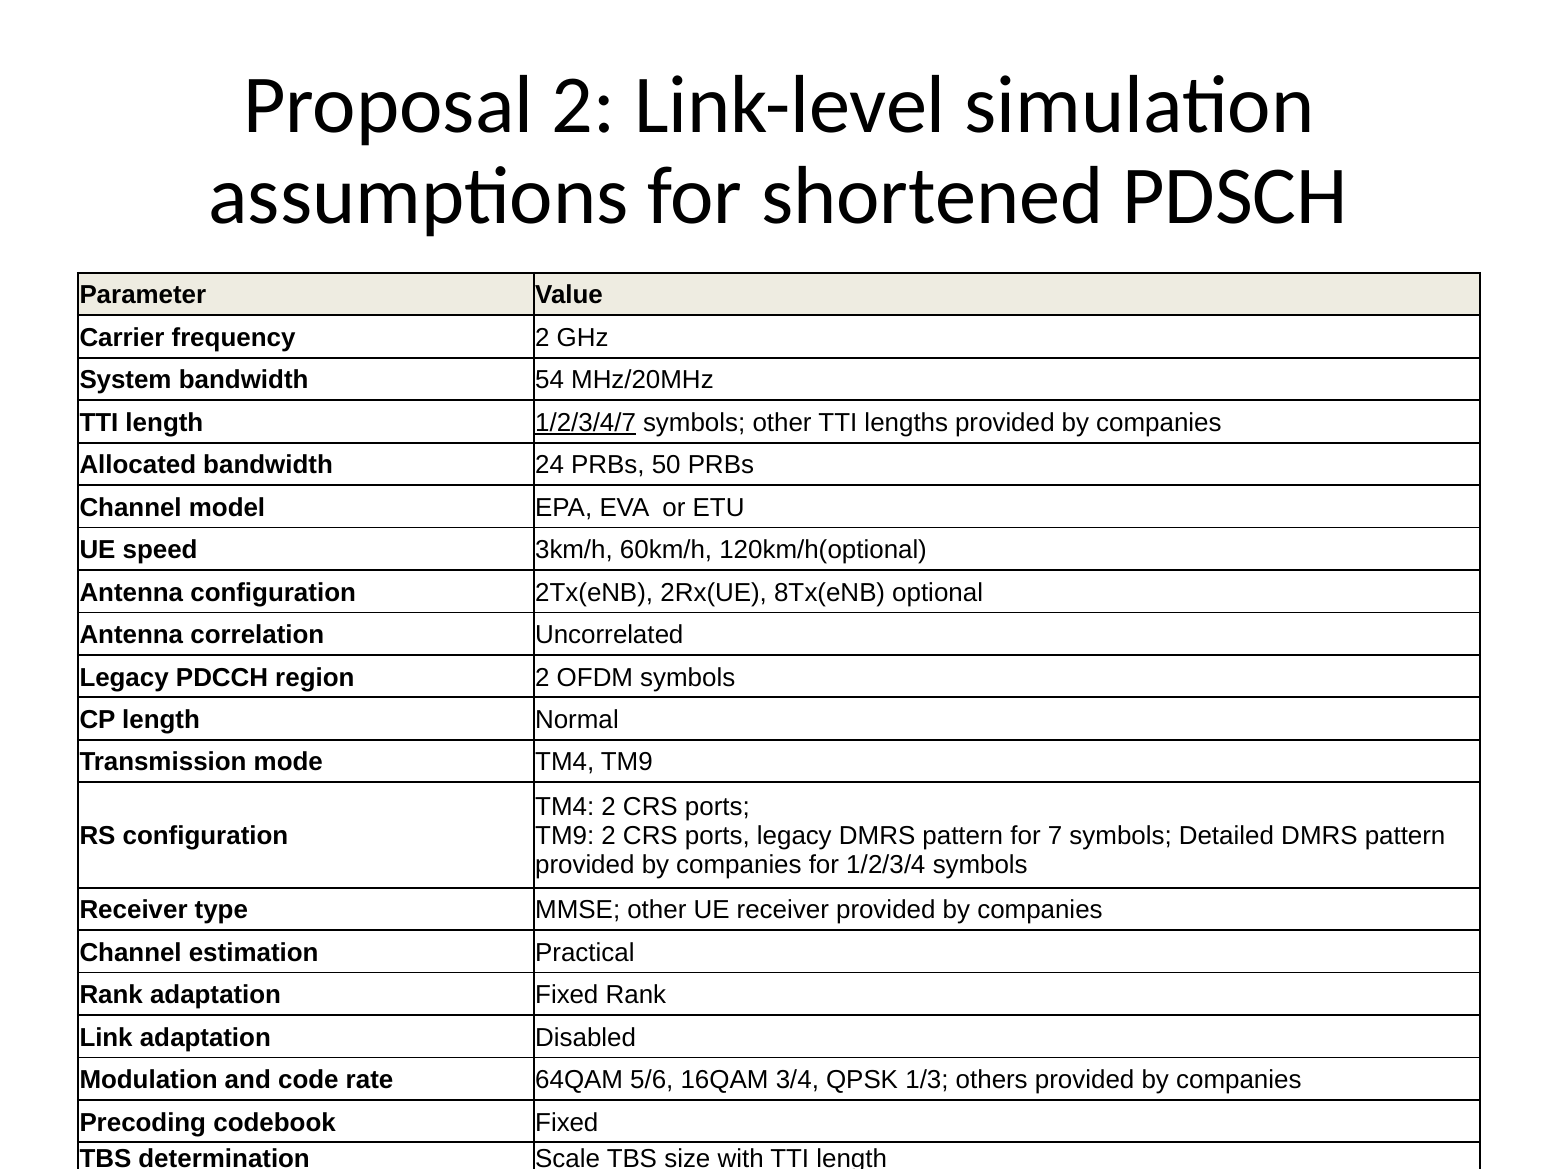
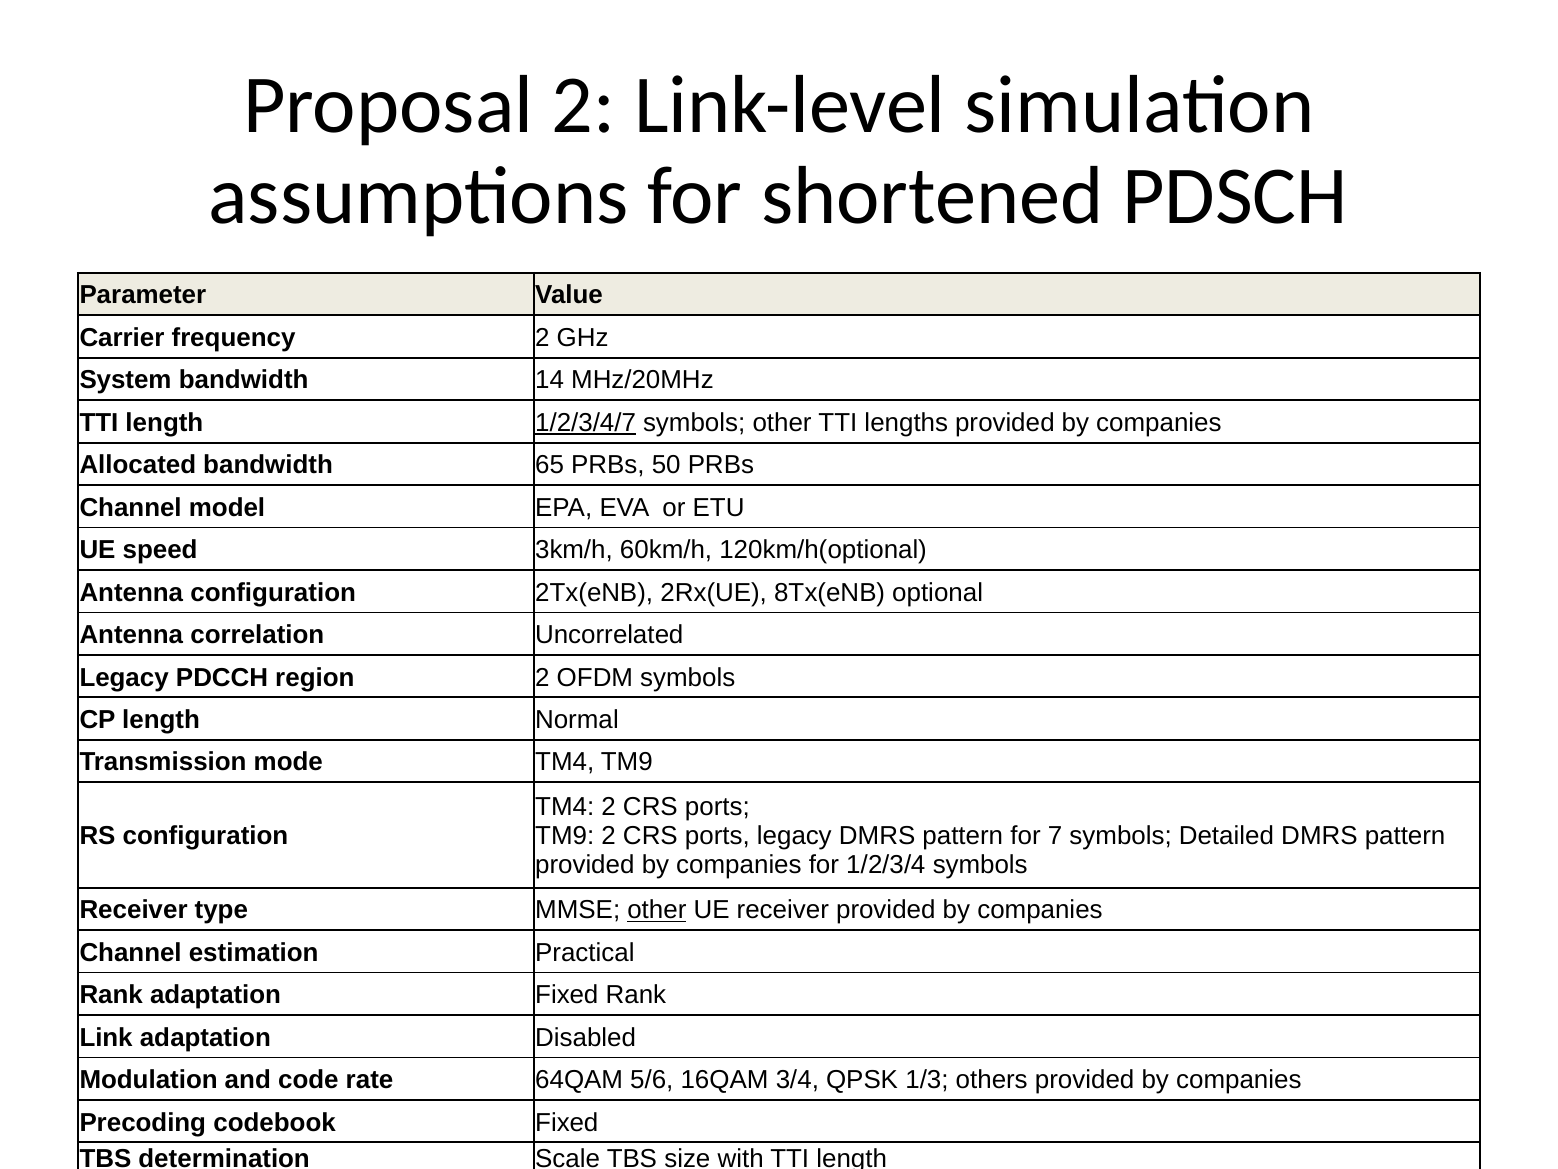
54: 54 -> 14
24: 24 -> 65
other at (657, 910) underline: none -> present
